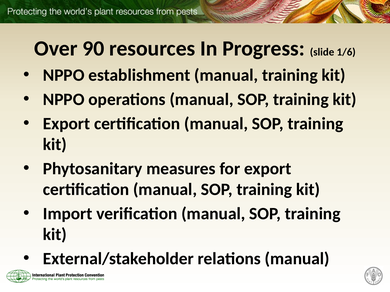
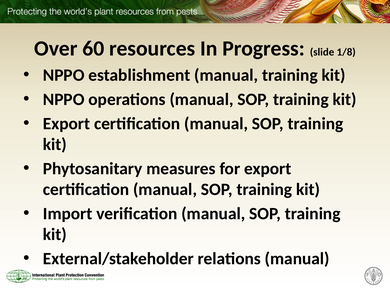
90: 90 -> 60
1/6: 1/6 -> 1/8
